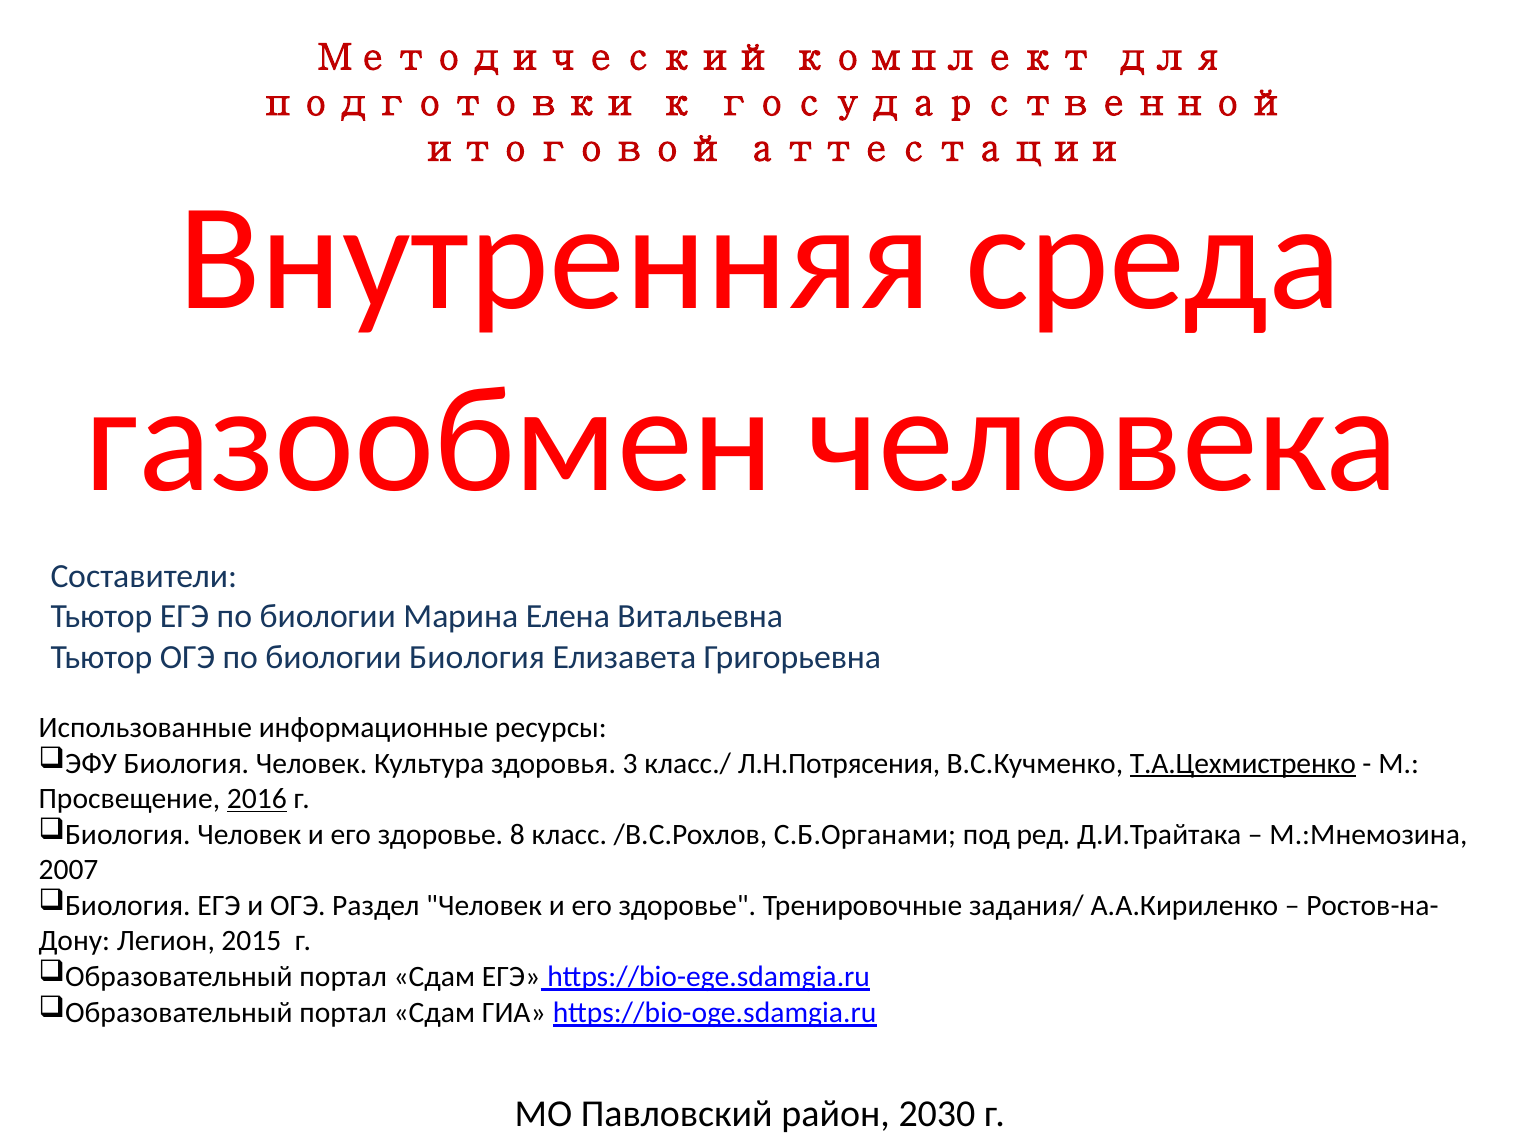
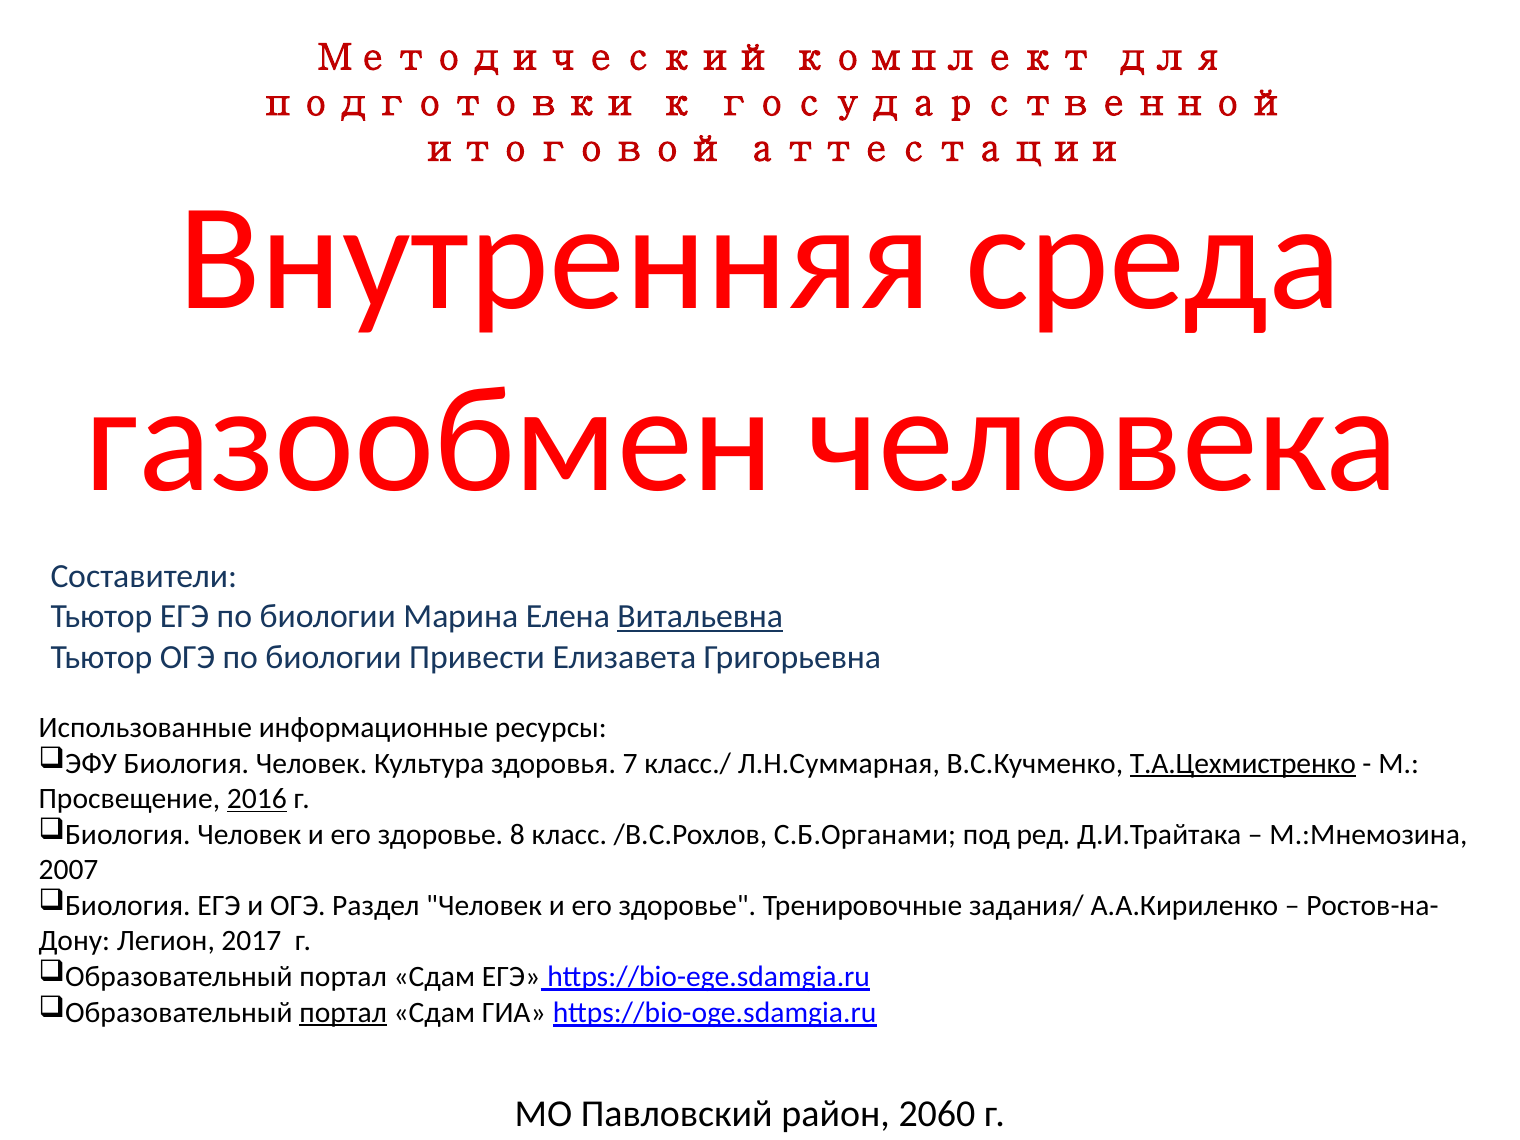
Витальевна underline: none -> present
биологии Биология: Биология -> Привести
3: 3 -> 7
Л.Н.Потрясения: Л.Н.Потрясения -> Л.Н.Суммарная
2015: 2015 -> 2017
портал at (343, 1012) underline: none -> present
2030: 2030 -> 2060
